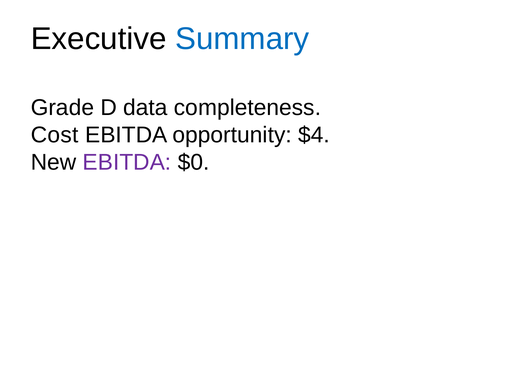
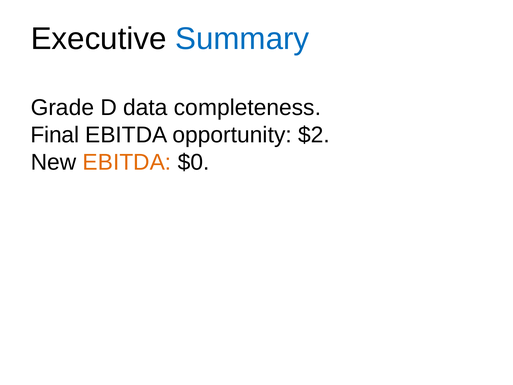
Cost: Cost -> Final
$4: $4 -> $2
EBITDA at (127, 162) colour: purple -> orange
